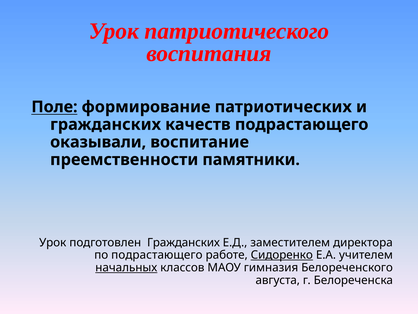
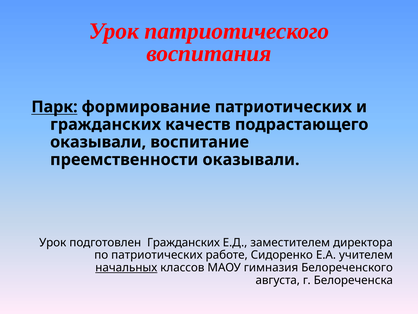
Поле: Поле -> Парк
преемственности памятники: памятники -> оказывали
по подрастающего: подрастающего -> патриотических
Сидоренко underline: present -> none
